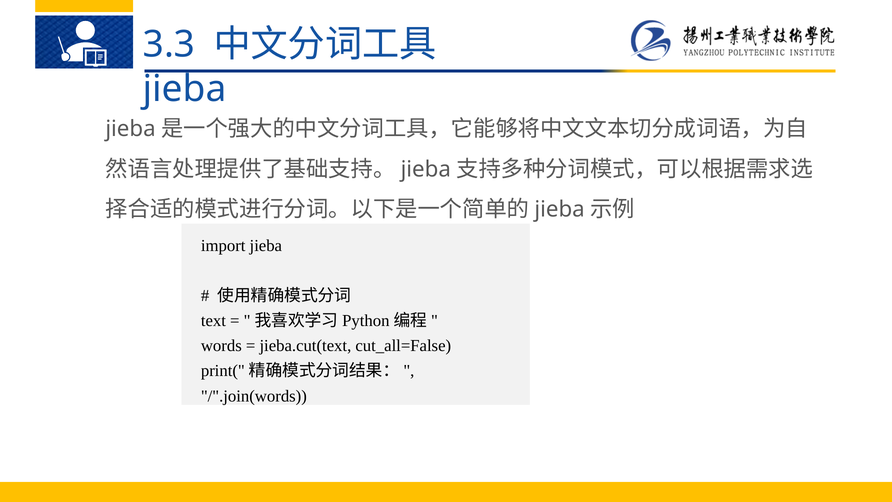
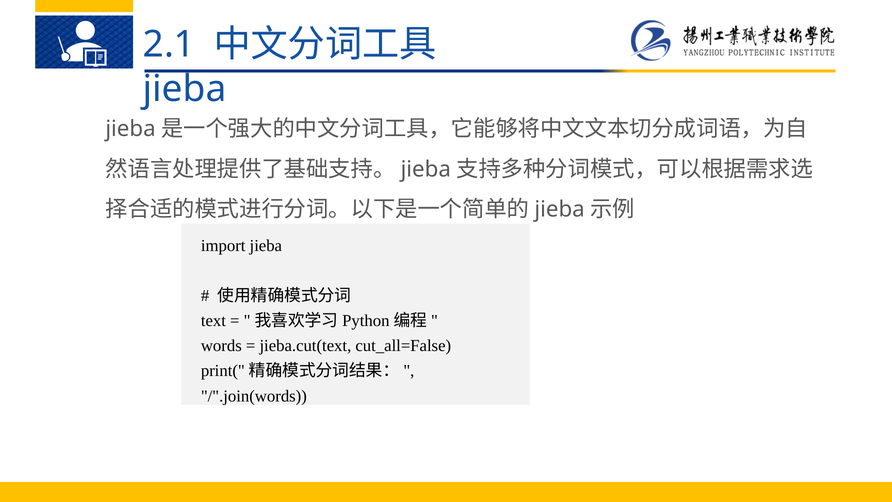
3.3: 3.3 -> 2.1
